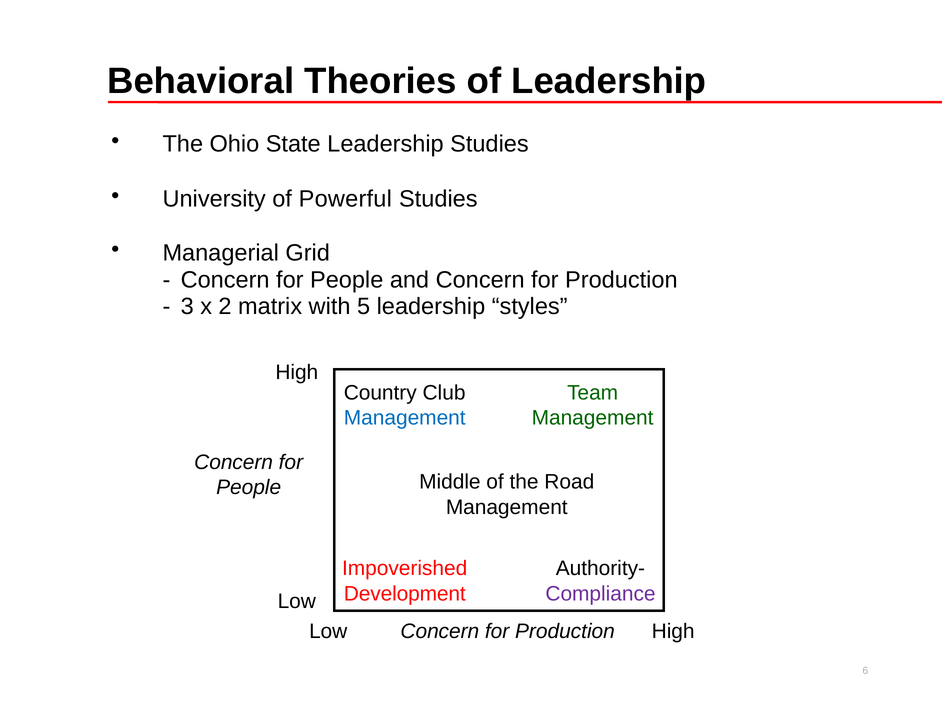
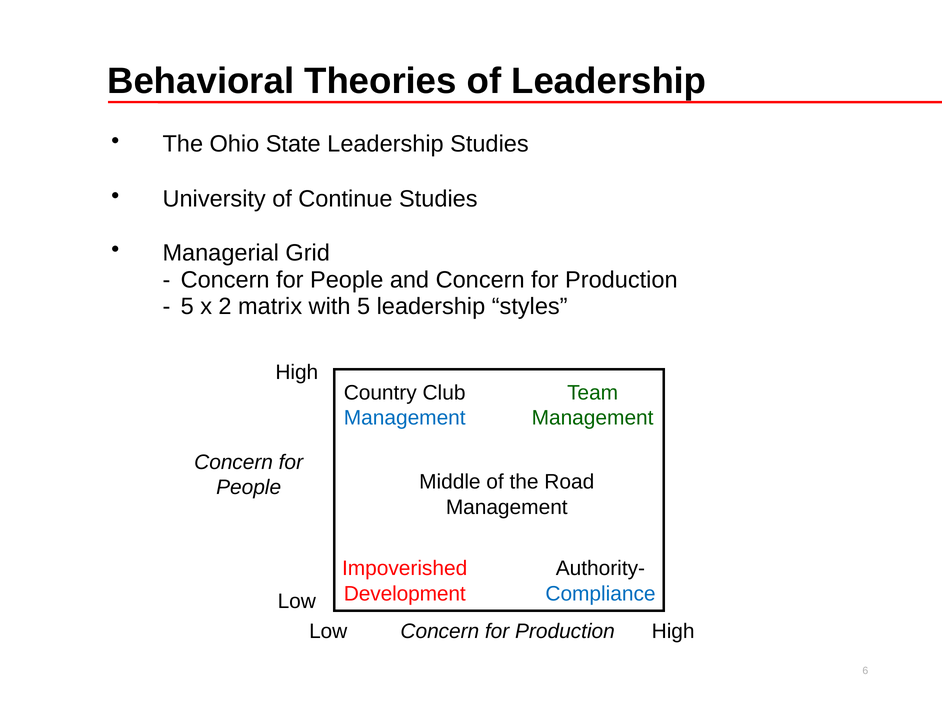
Powerful: Powerful -> Continue
3 at (187, 306): 3 -> 5
Compliance colour: purple -> blue
